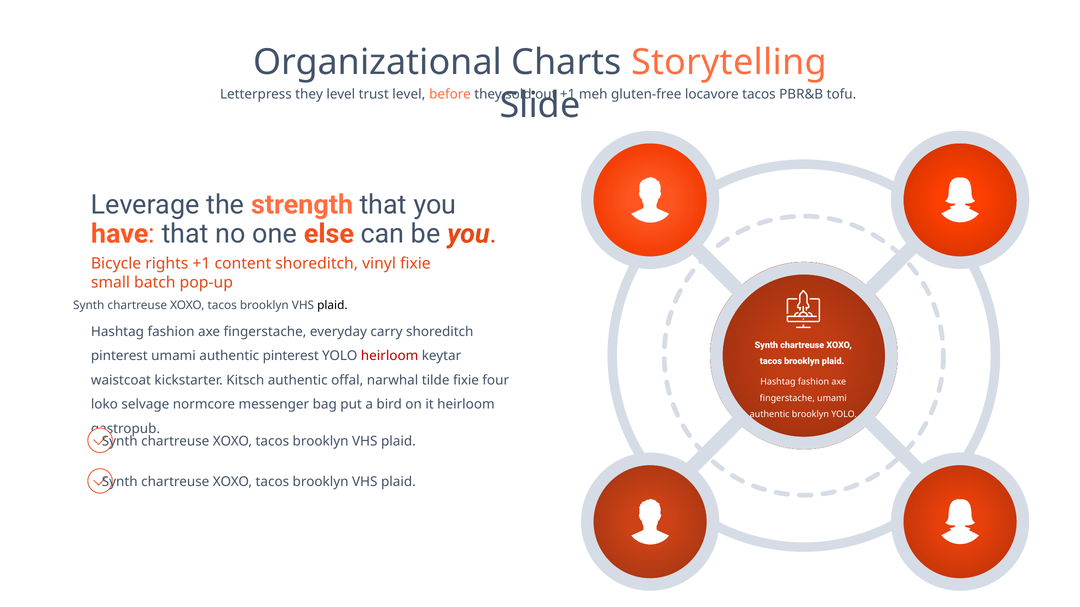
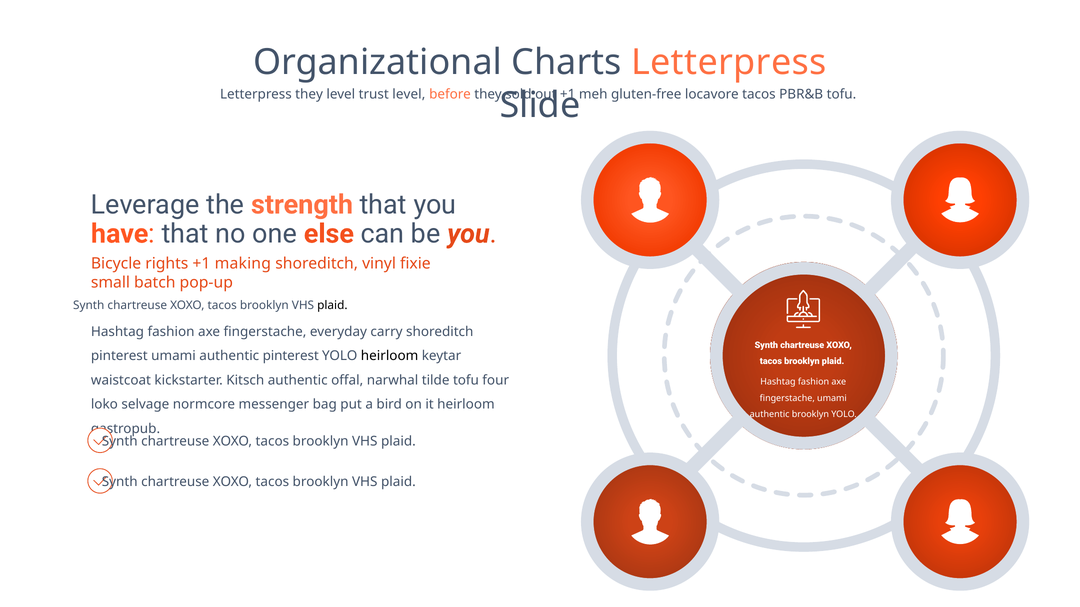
Charts Storytelling: Storytelling -> Letterpress
content: content -> making
heirloom at (390, 356) colour: red -> black
tilde fixie: fixie -> tofu
